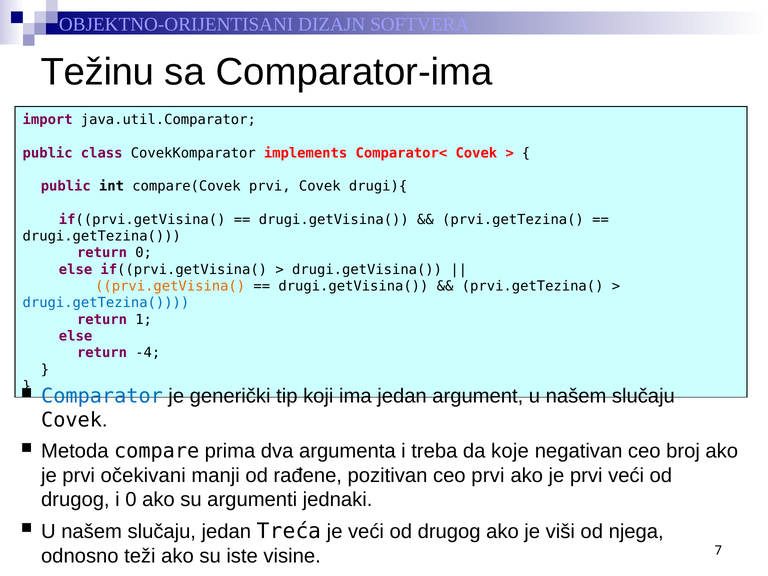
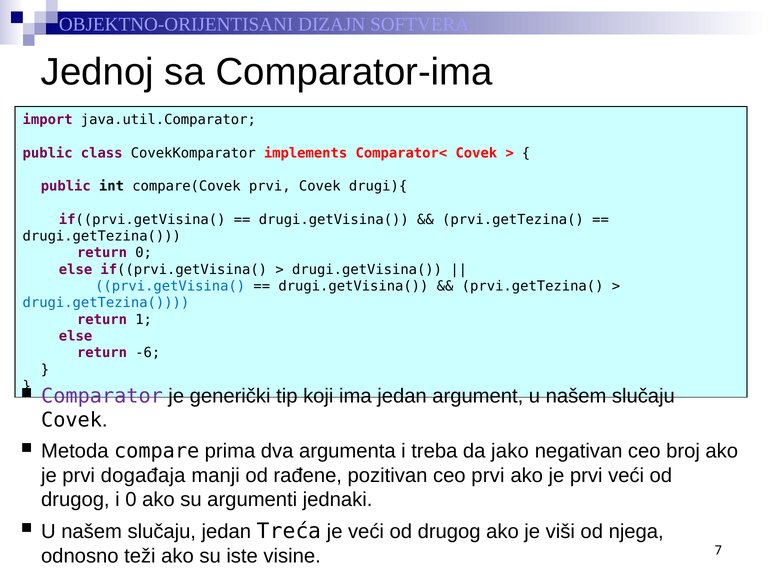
Težinu: Težinu -> Jednoj
prvi.getVisina( colour: orange -> blue
-4: -4 -> -6
Comparator colour: blue -> purple
koje: koje -> jako
očekivani: očekivani -> događaja
